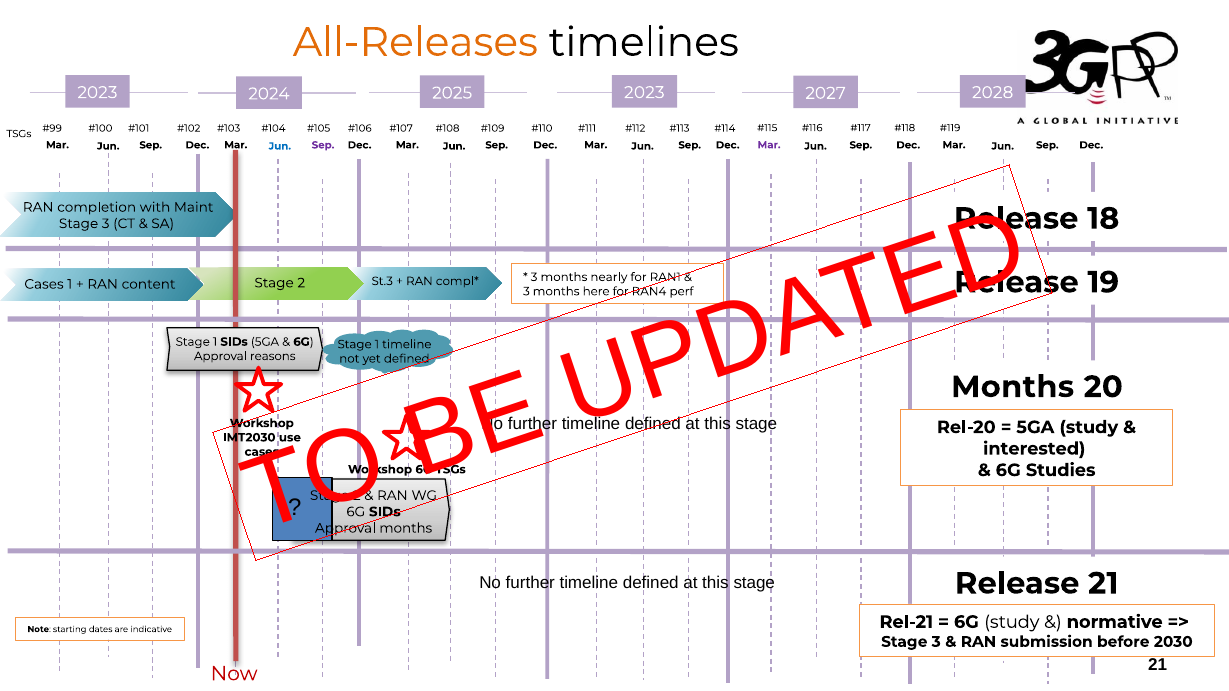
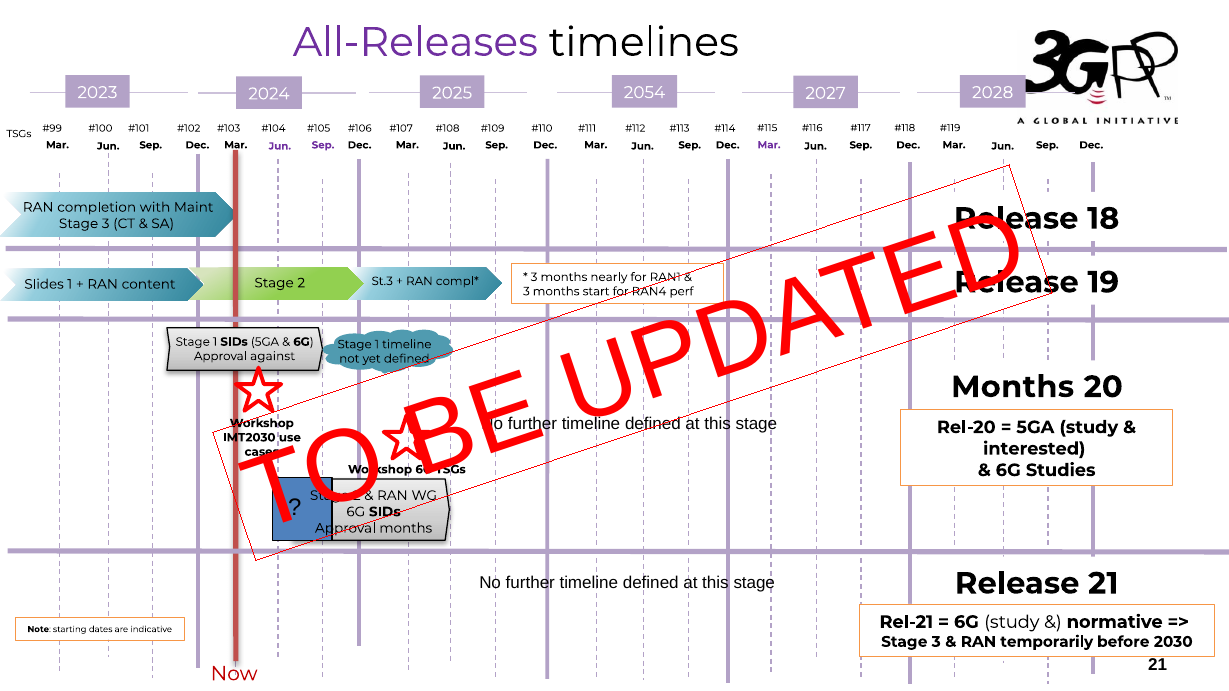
All-Releases colour: orange -> purple
2023 at (644, 93): 2023 -> 2054
Jun at (280, 146) colour: blue -> purple
Cases at (44, 284): Cases -> Slides
here: here -> start
reasons: reasons -> against
submission: submission -> temporarily
